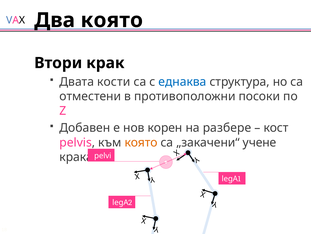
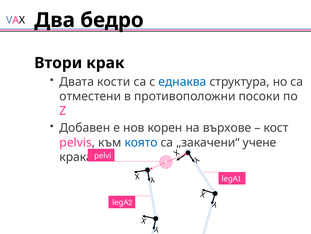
Два която: която -> бедро
разбере: разбере -> върхове
която at (141, 142) colour: orange -> blue
